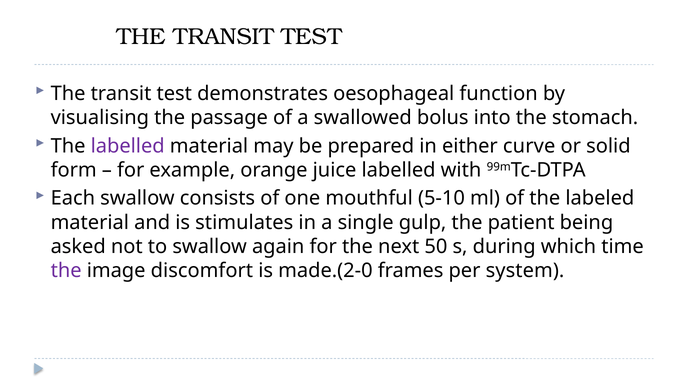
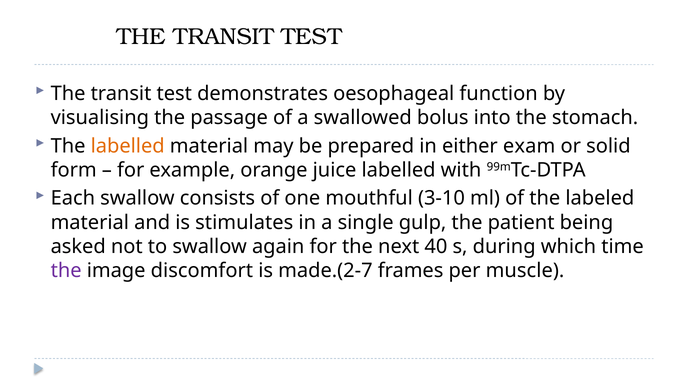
labelled at (128, 146) colour: purple -> orange
curve: curve -> exam
5-10: 5-10 -> 3-10
50: 50 -> 40
made.(2-0: made.(2-0 -> made.(2-7
system: system -> muscle
